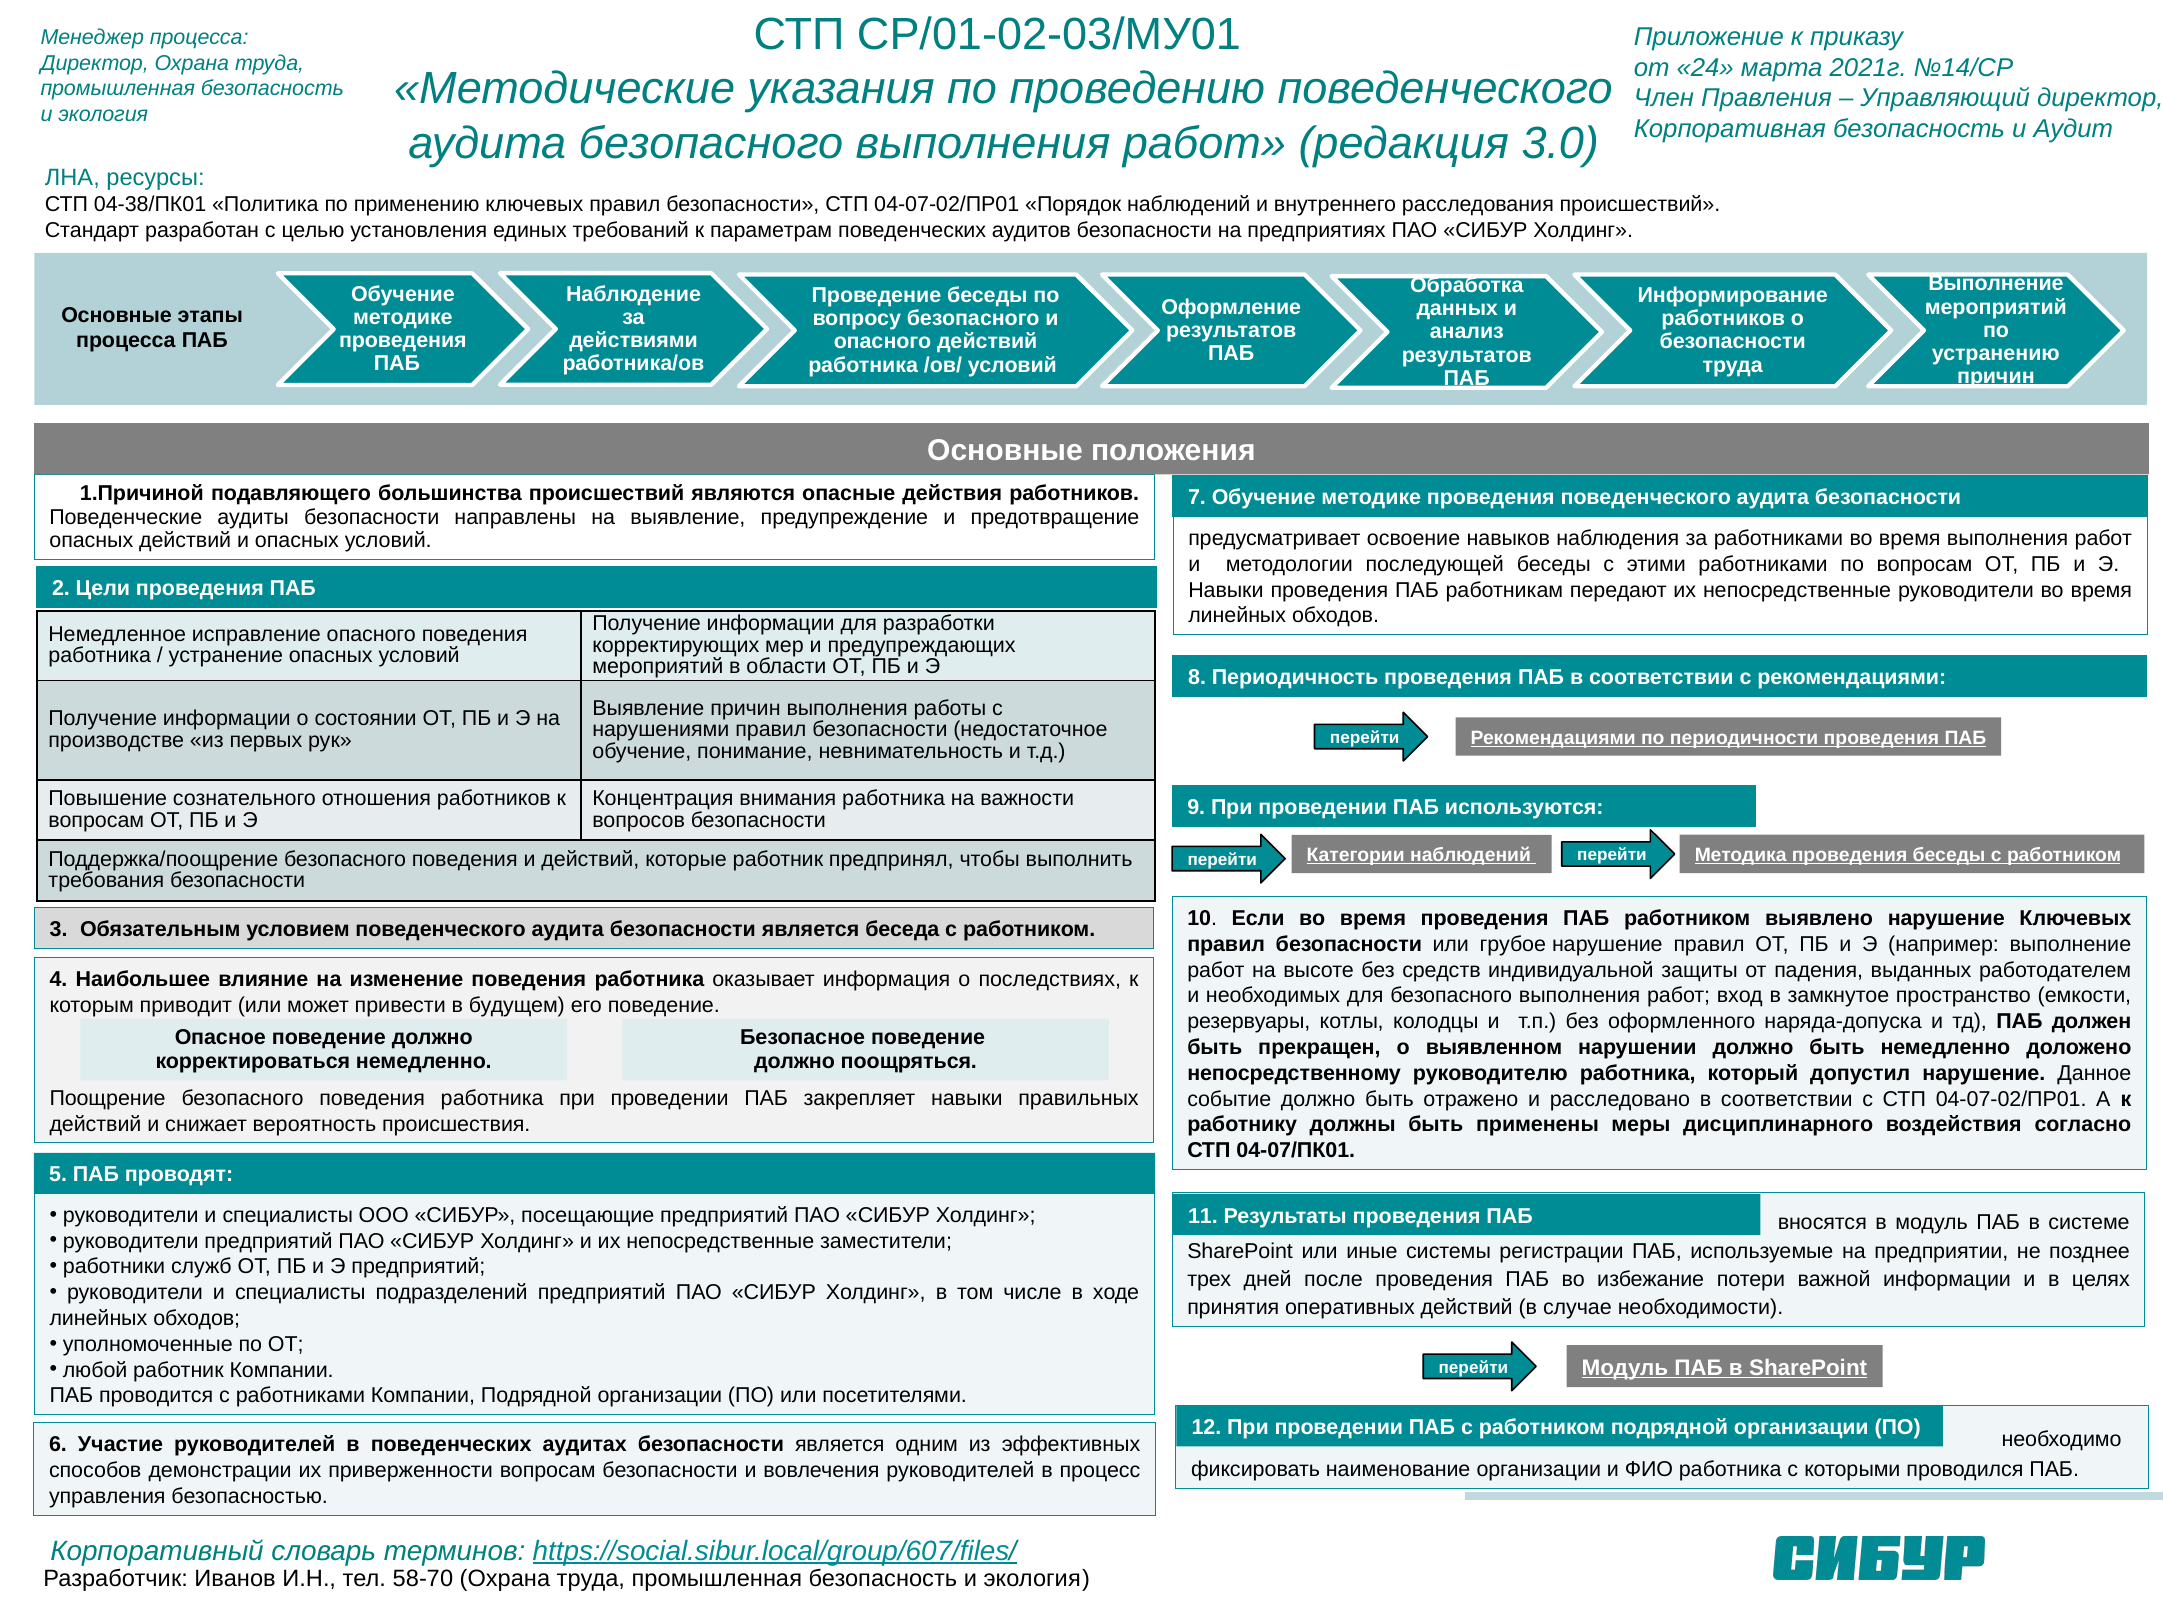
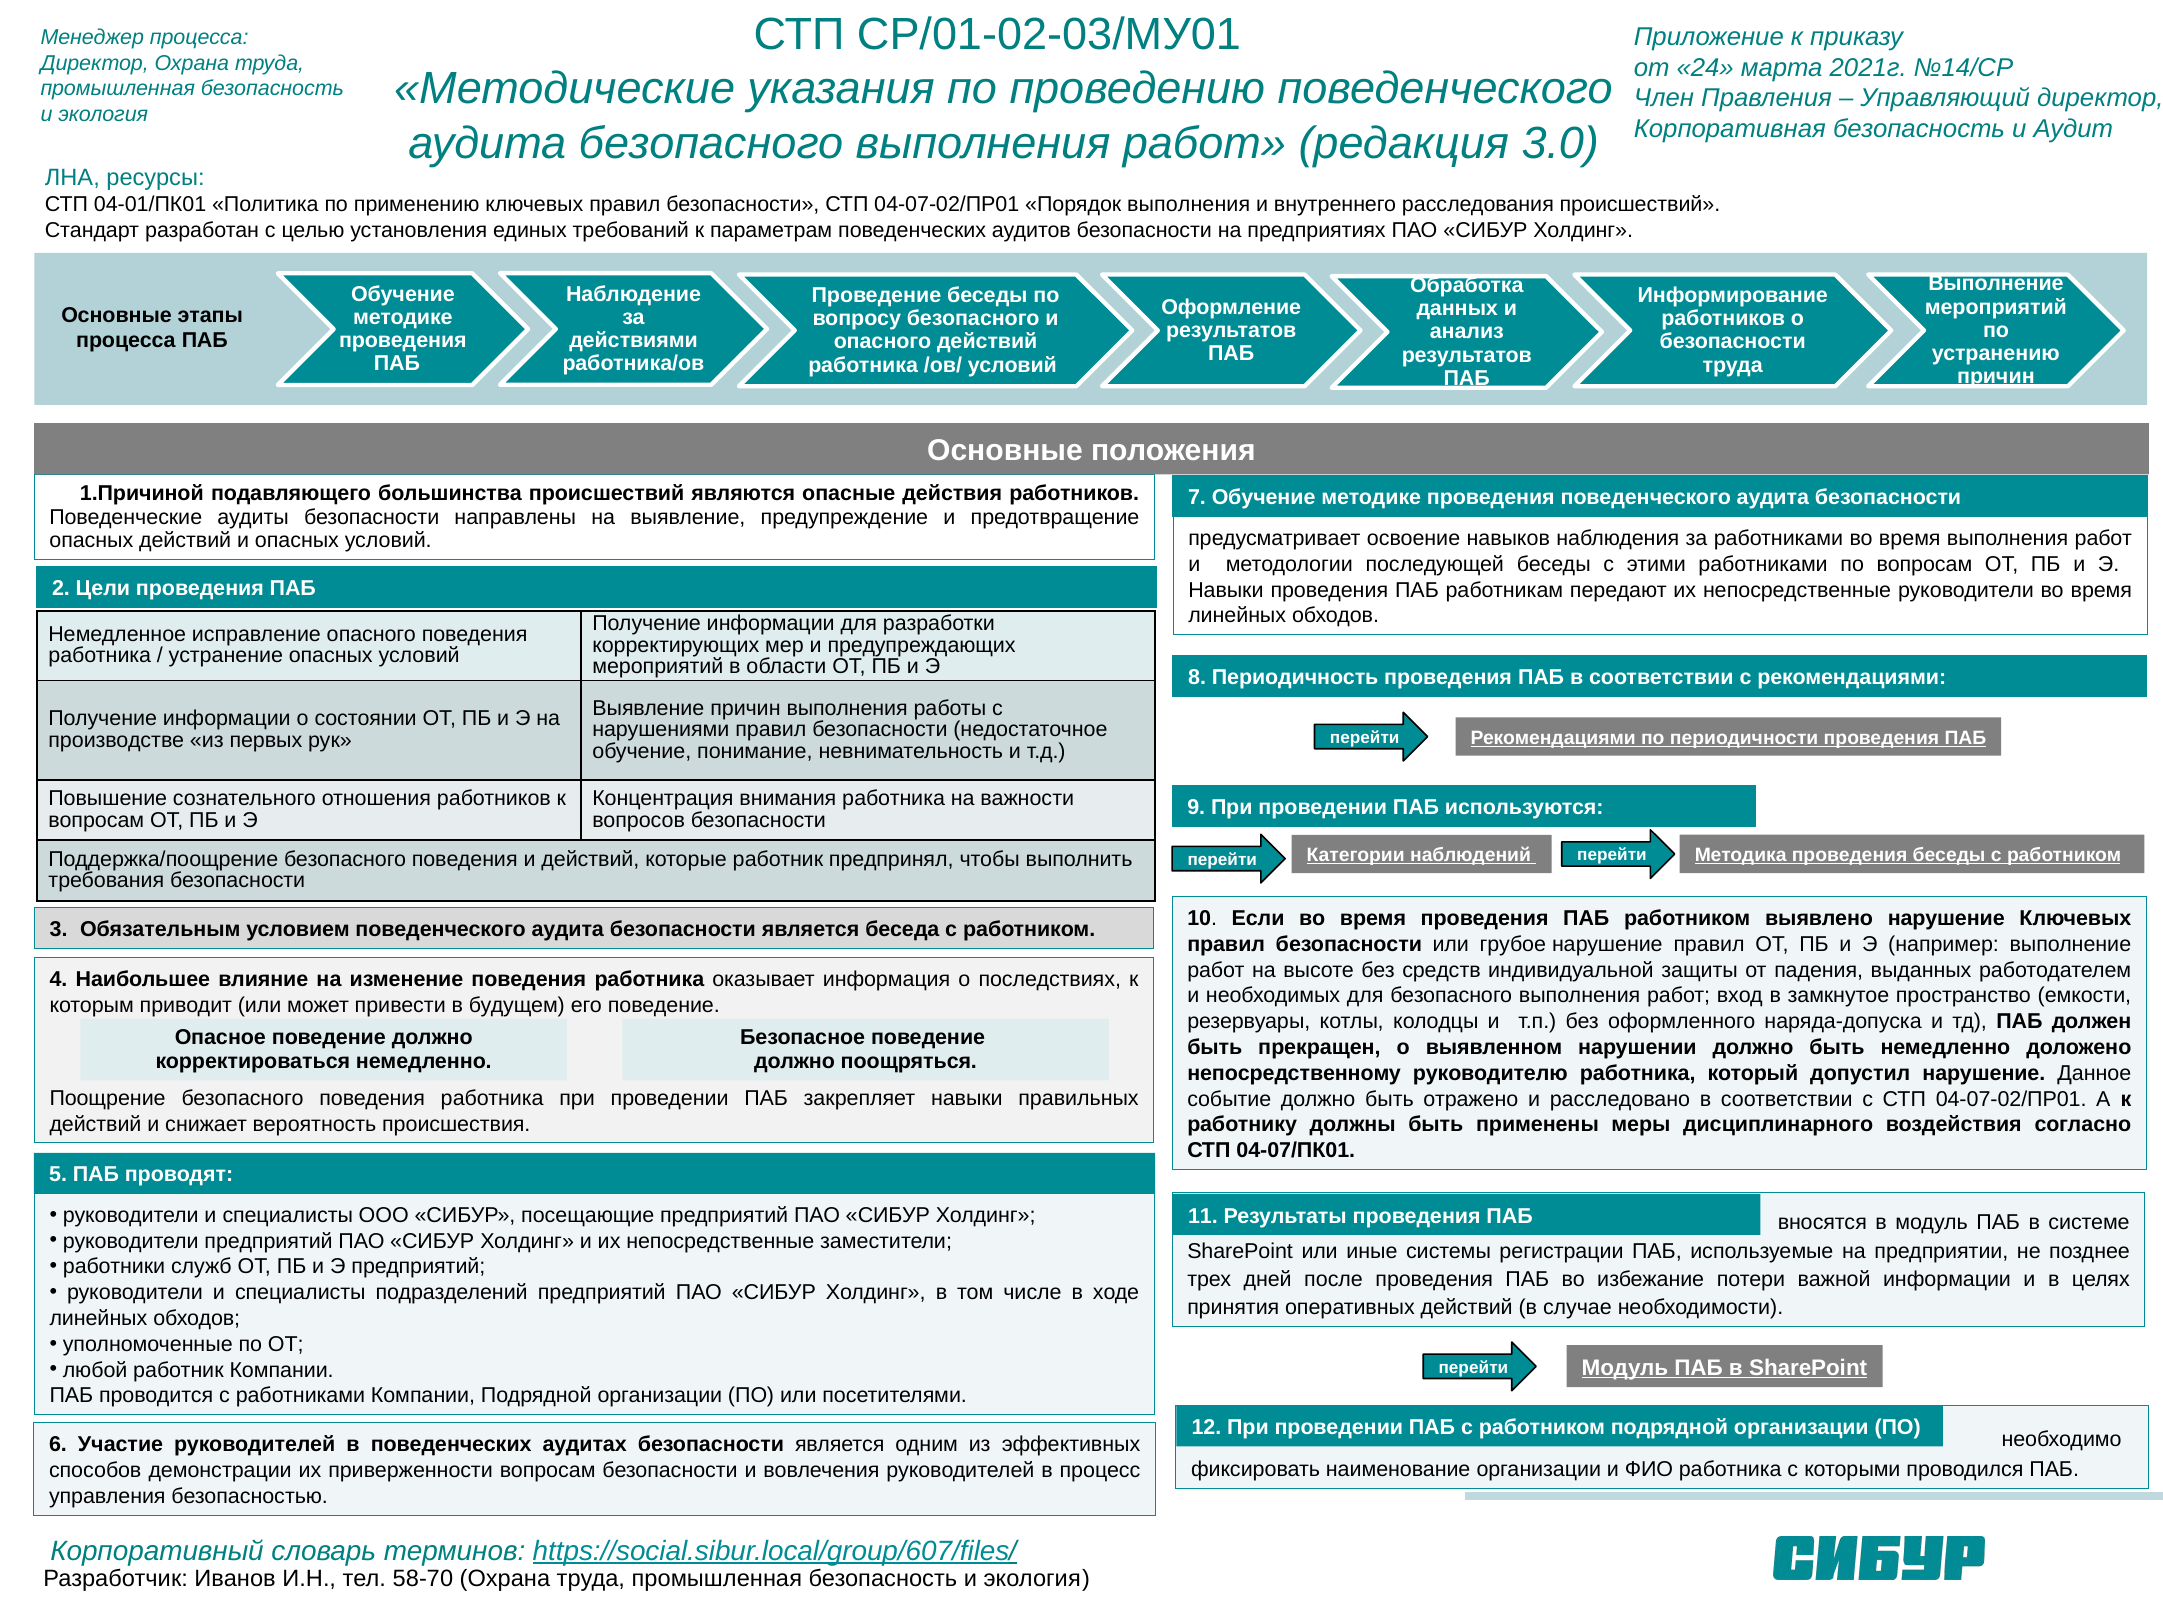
04-38/ПК01: 04-38/ПК01 -> 04-01/ПК01
Порядок наблюдений: наблюдений -> выполнения
